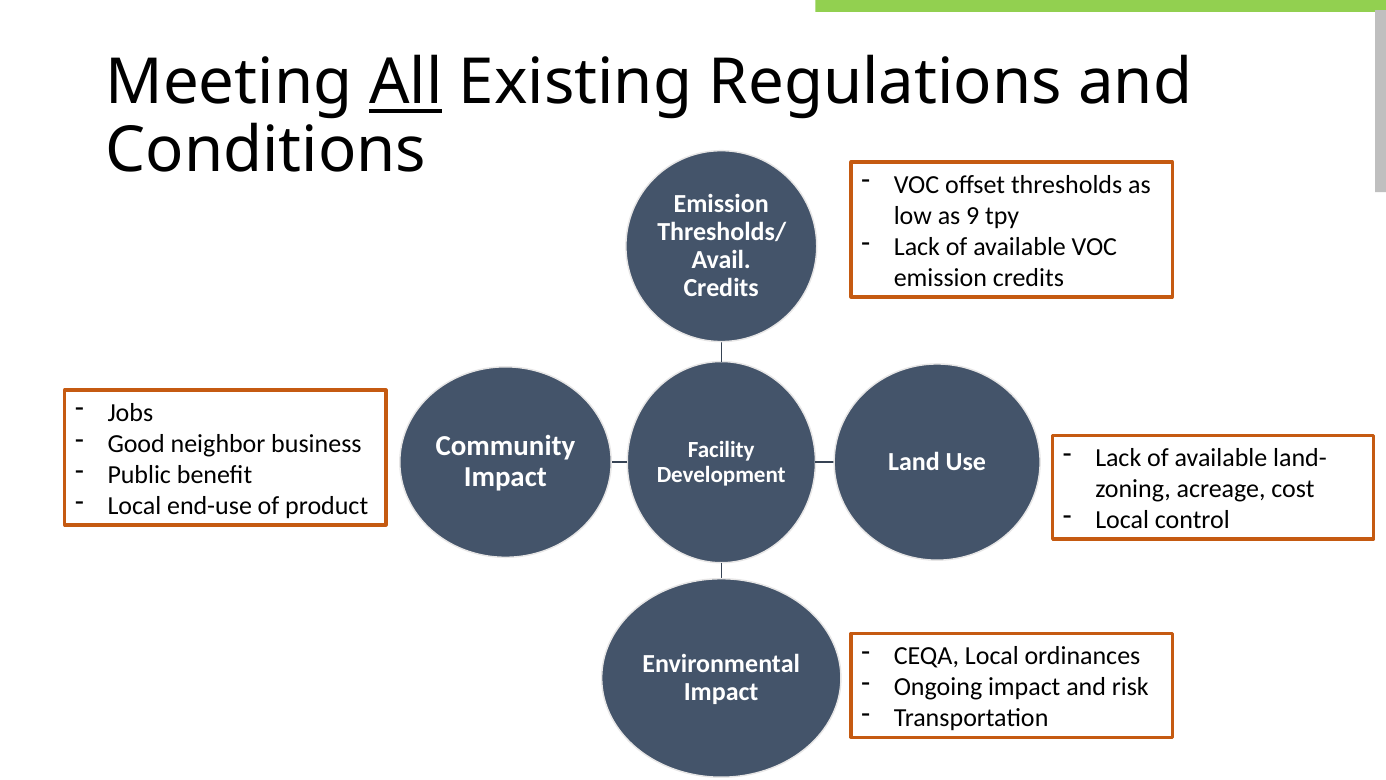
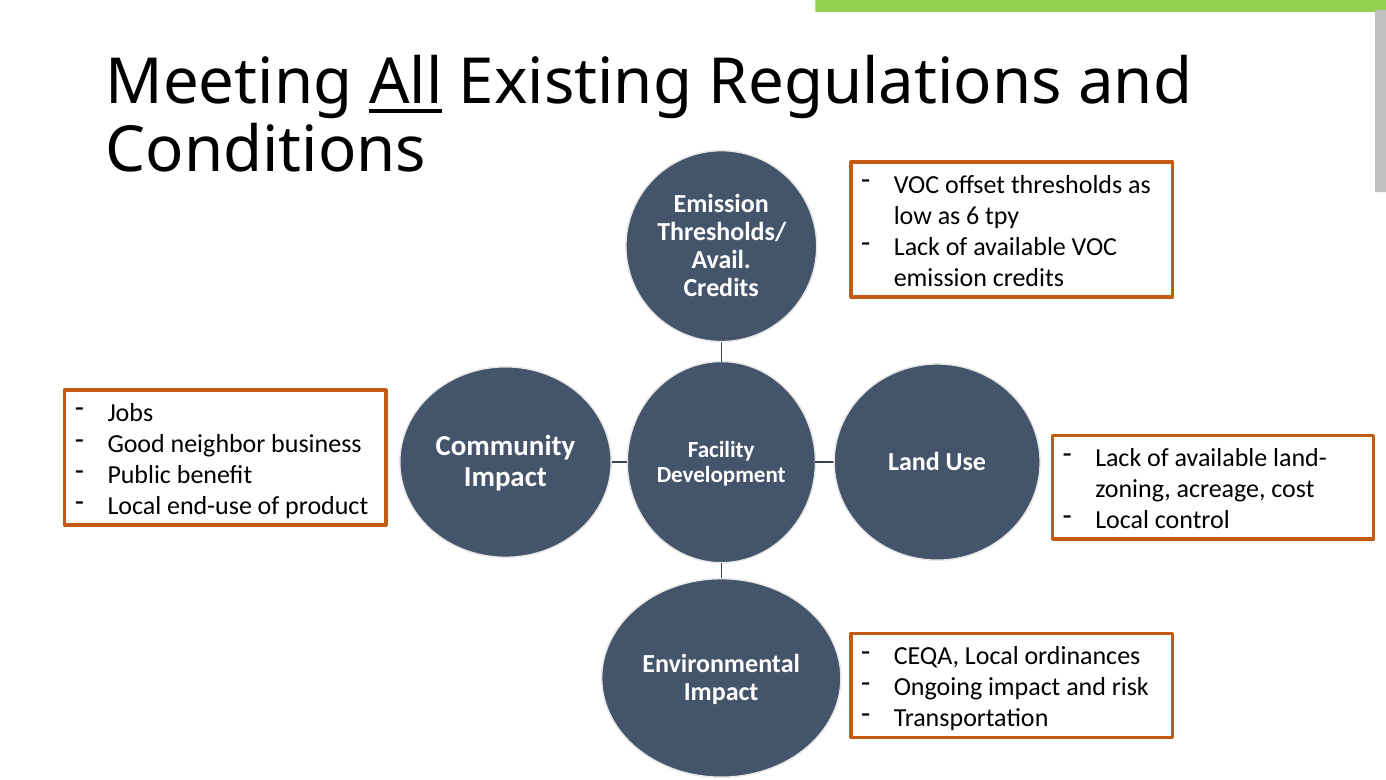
9: 9 -> 6
